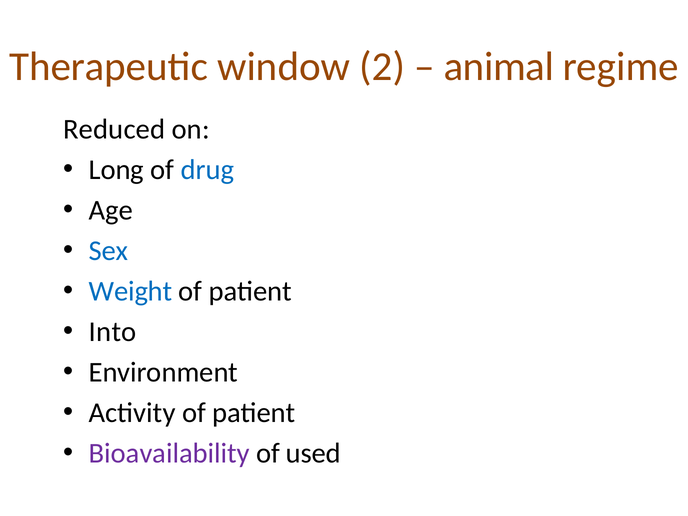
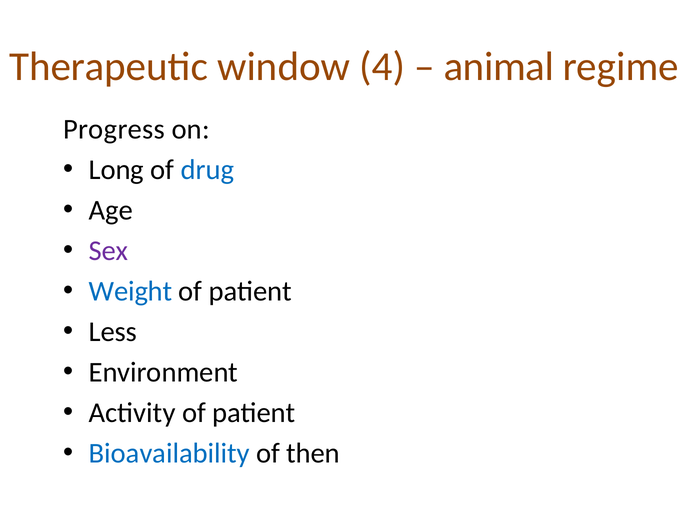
2: 2 -> 4
Reduced: Reduced -> Progress
Sex colour: blue -> purple
Into: Into -> Less
Bioavailability colour: purple -> blue
used: used -> then
